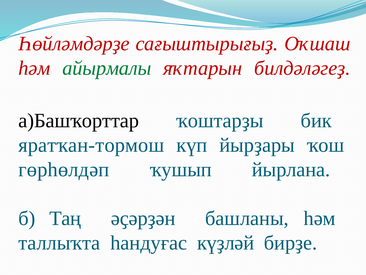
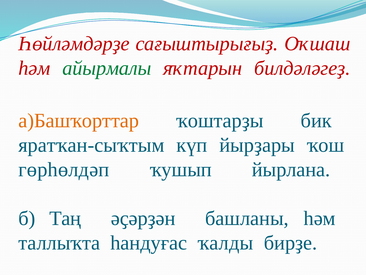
а)Башҡорттар colour: black -> orange
яратҡан-тормош: яратҡан-тормош -> яратҡан-сыҡтым
күҙләй: күҙләй -> ҡалды
